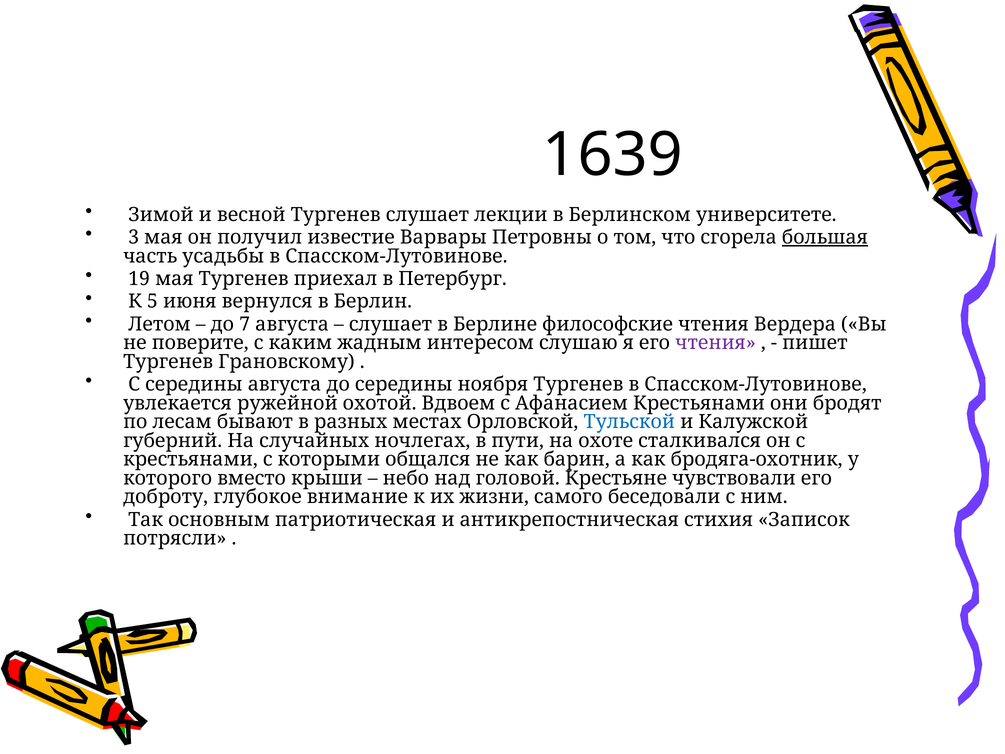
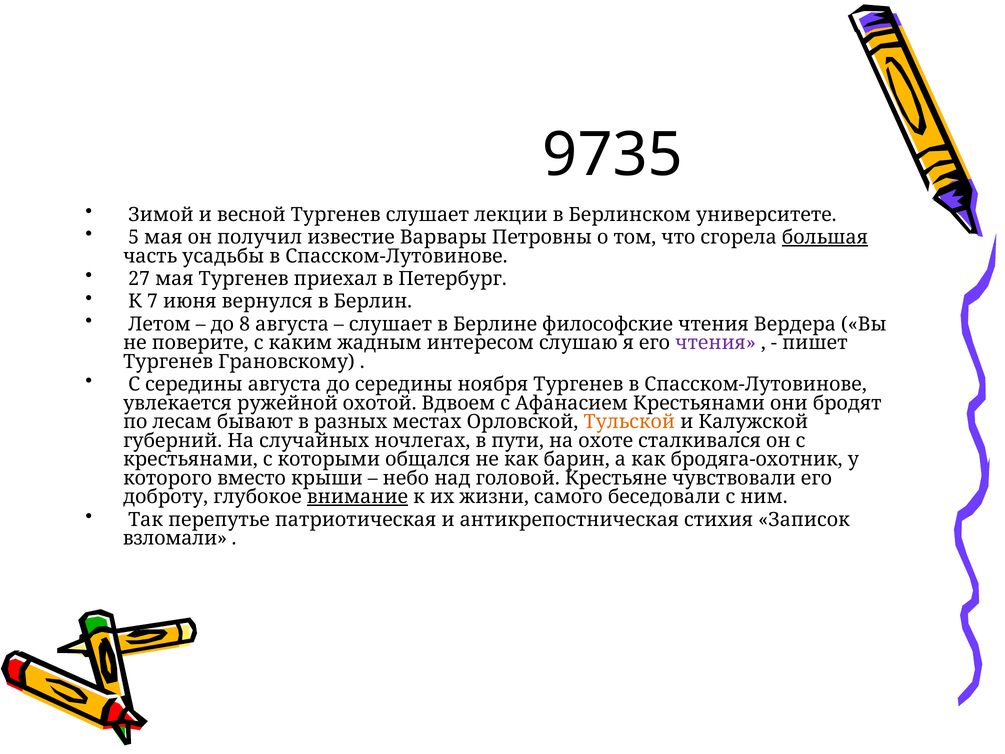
1639: 1639 -> 9735
3: 3 -> 5
19: 19 -> 27
5: 5 -> 7
7: 7 -> 8
Тульской colour: blue -> orange
внимание underline: none -> present
основным: основным -> перепутье
потрясли: потрясли -> взломали
